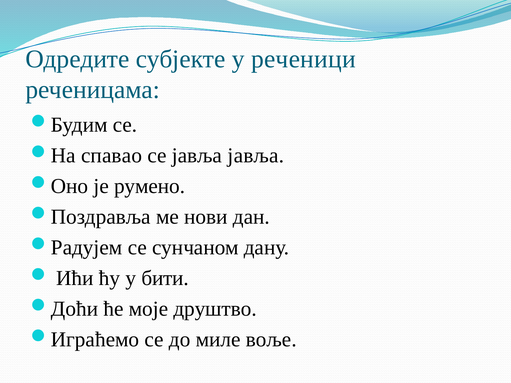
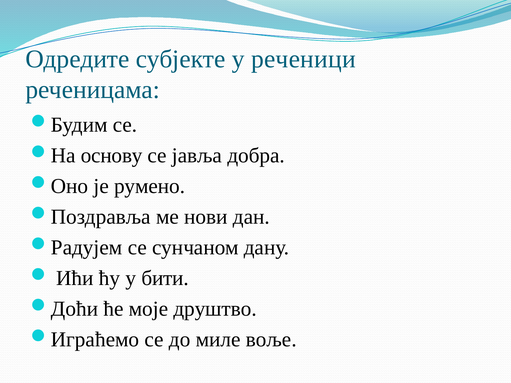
спавао: спавао -> основу
јавља јавља: јавља -> добра
